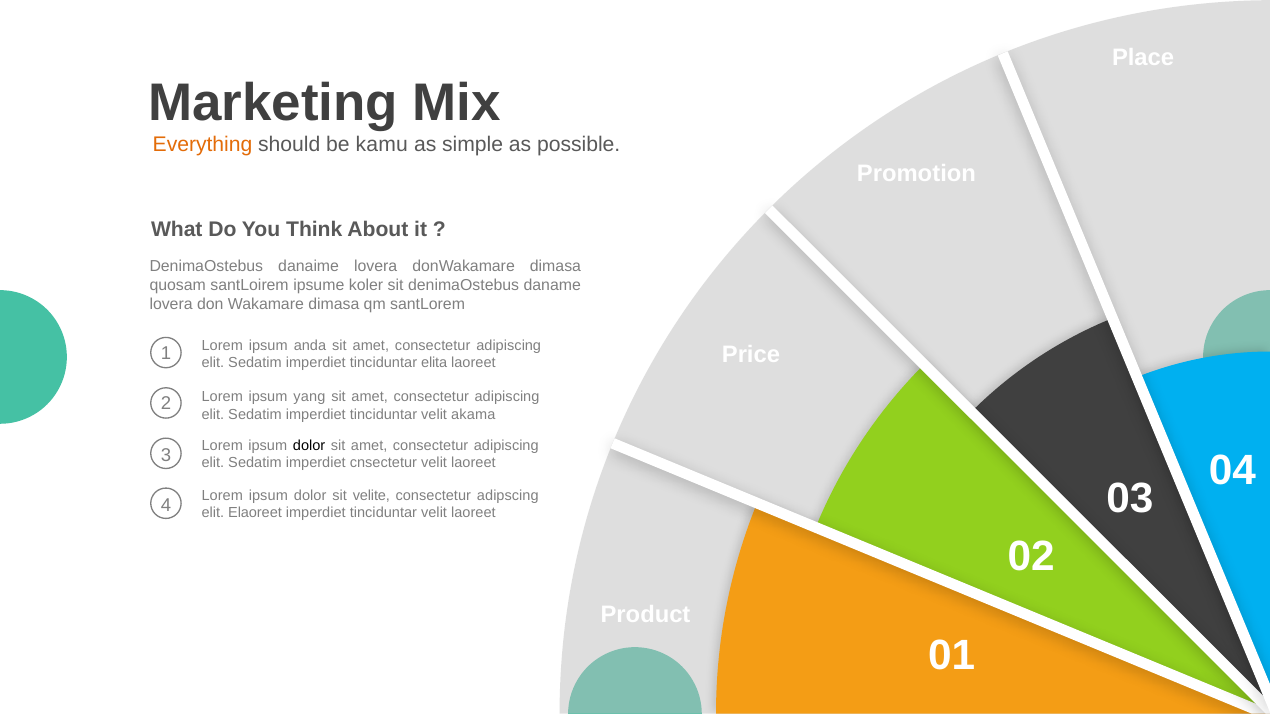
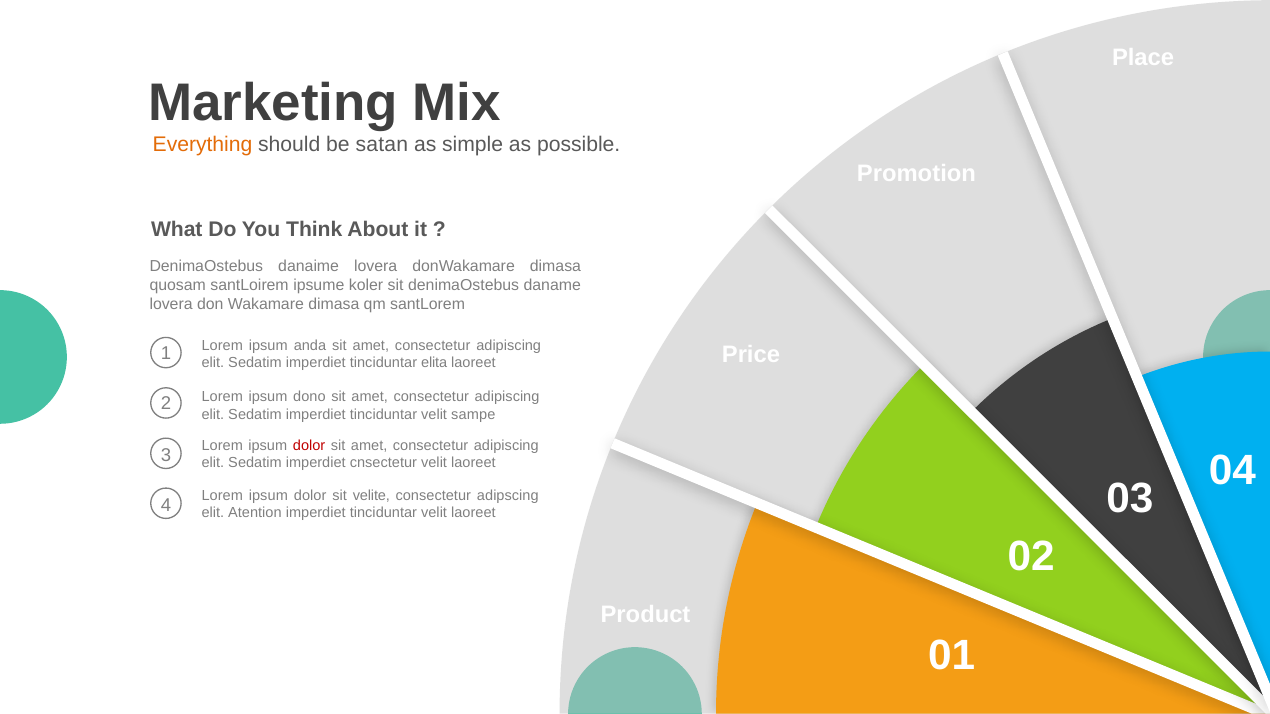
kamu: kamu -> satan
yang: yang -> dono
akama: akama -> sampe
dolor at (309, 446) colour: black -> red
Elaoreet: Elaoreet -> Atention
